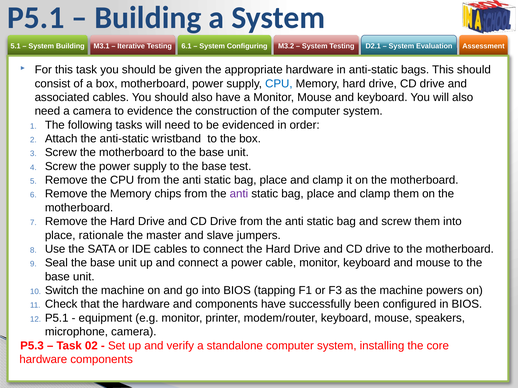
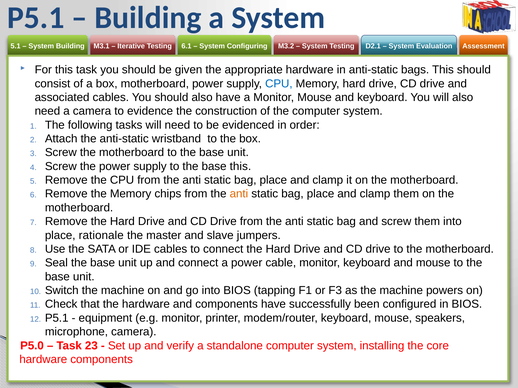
base test: test -> this
anti at (239, 194) colour: purple -> orange
P5.3: P5.3 -> P5.0
02: 02 -> 23
